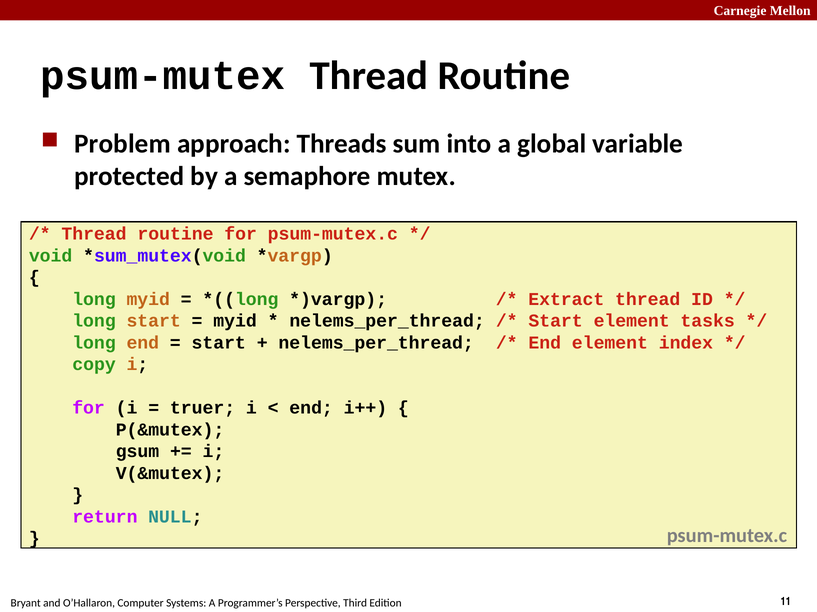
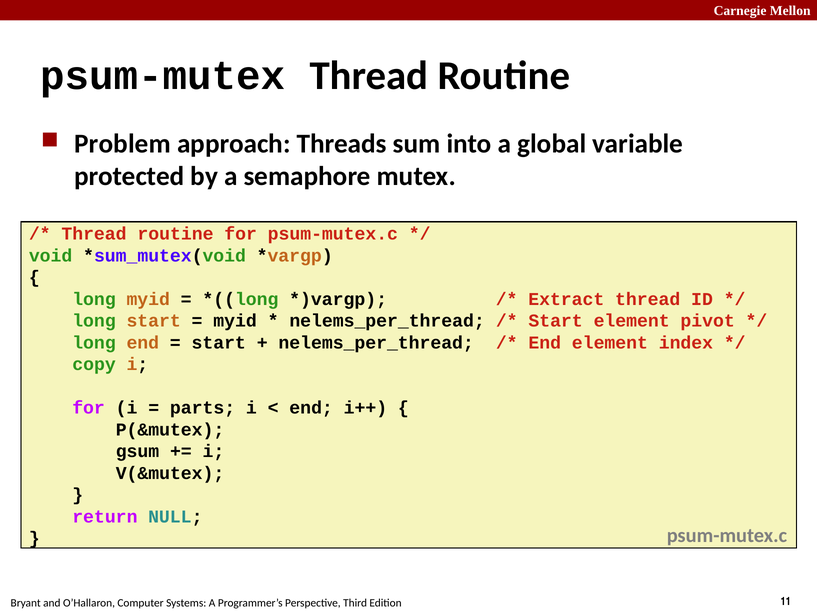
tasks: tasks -> pivot
truer: truer -> parts
